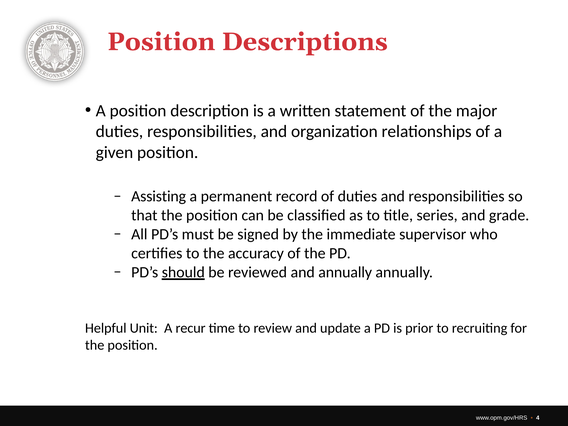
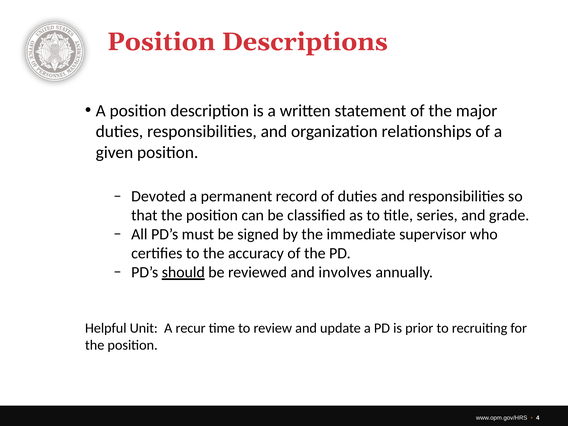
Assisting: Assisting -> Devoted
and annually: annually -> involves
